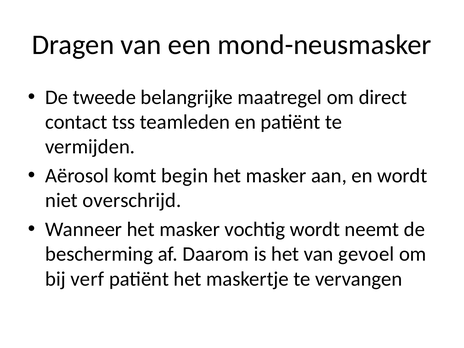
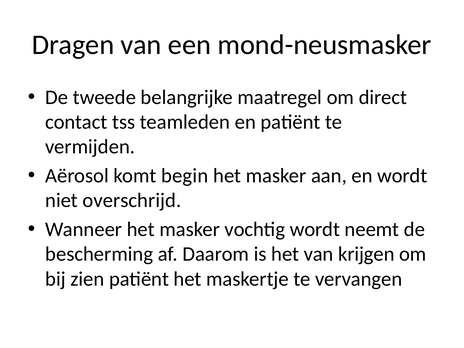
gevoel: gevoel -> krijgen
verf: verf -> zien
